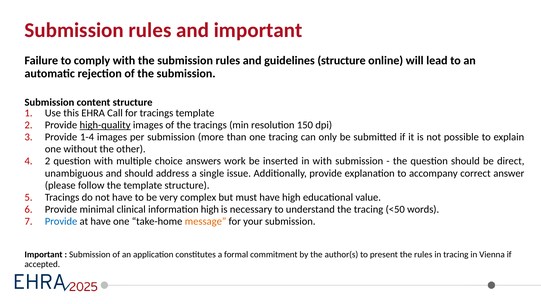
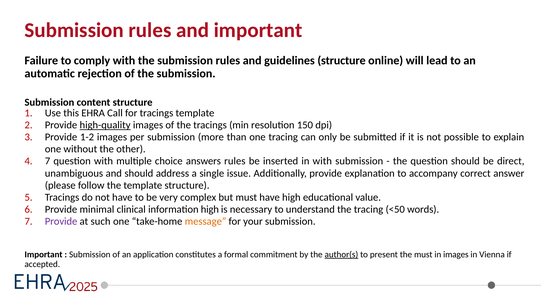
1-4: 1-4 -> 1-2
2 at (48, 161): 2 -> 7
answers work: work -> rules
Provide at (61, 222) colour: blue -> purple
at have: have -> such
author(s underline: none -> present
the rules: rules -> must
in tracing: tracing -> images
